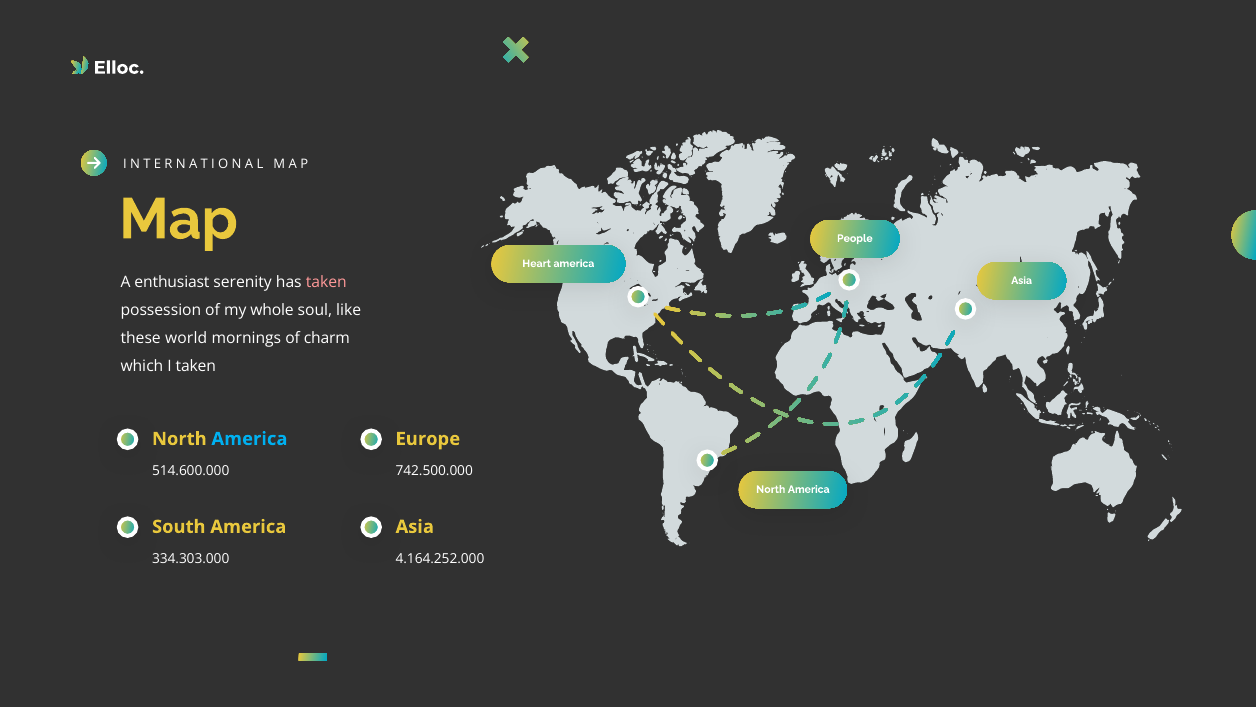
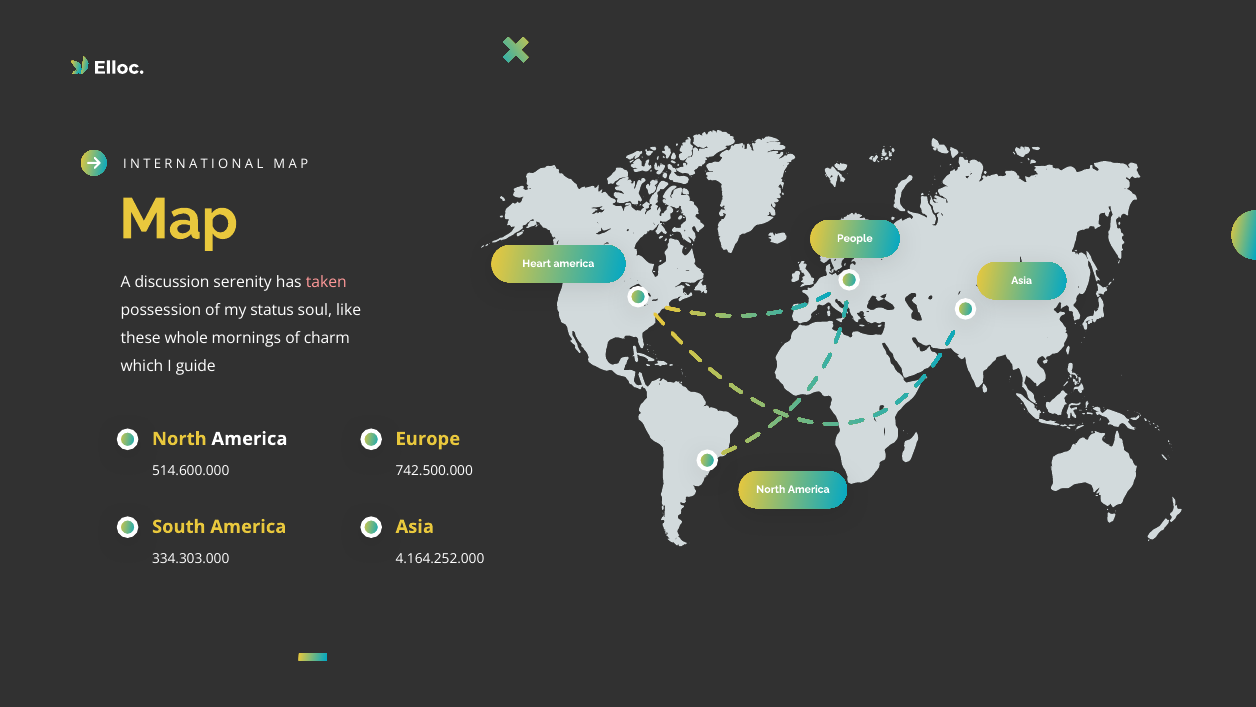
enthusiast: enthusiast -> discussion
whole: whole -> status
world: world -> whole
I taken: taken -> guide
America at (249, 439) colour: light blue -> white
